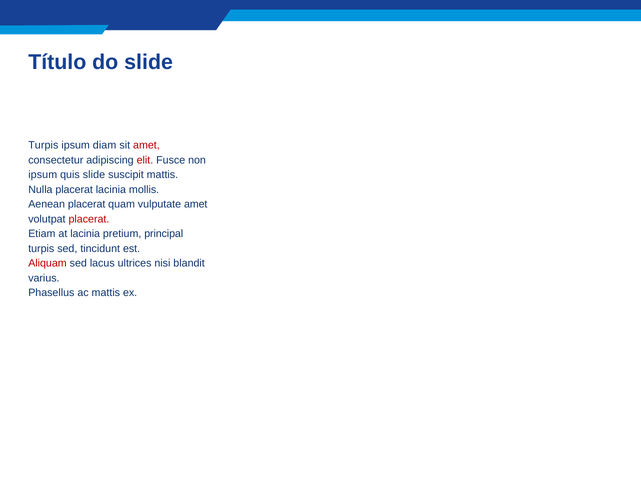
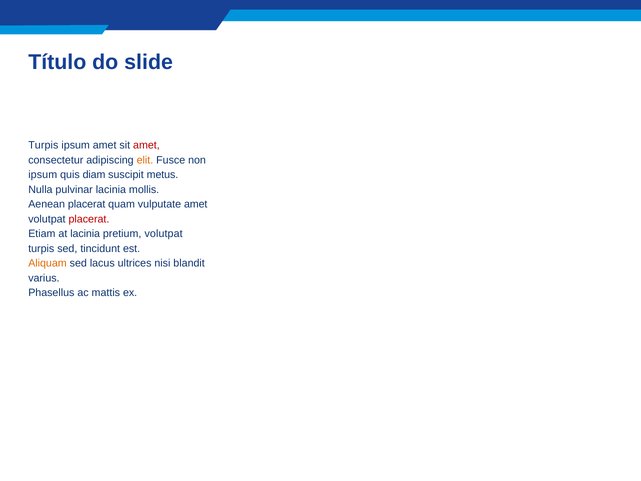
ipsum diam: diam -> amet
elit colour: red -> orange
quis slide: slide -> diam
suscipit mattis: mattis -> metus
Nulla placerat: placerat -> pulvinar
pretium principal: principal -> volutpat
Aliquam colour: red -> orange
